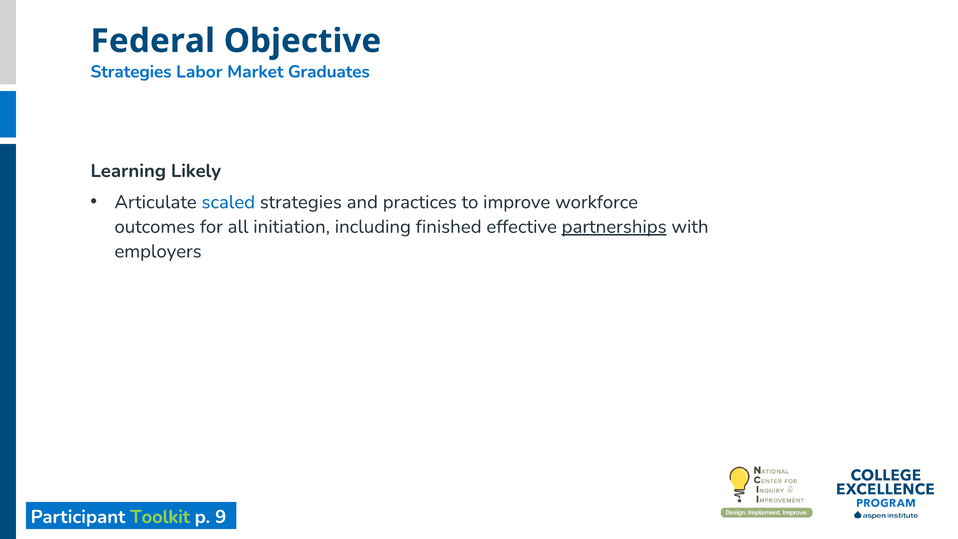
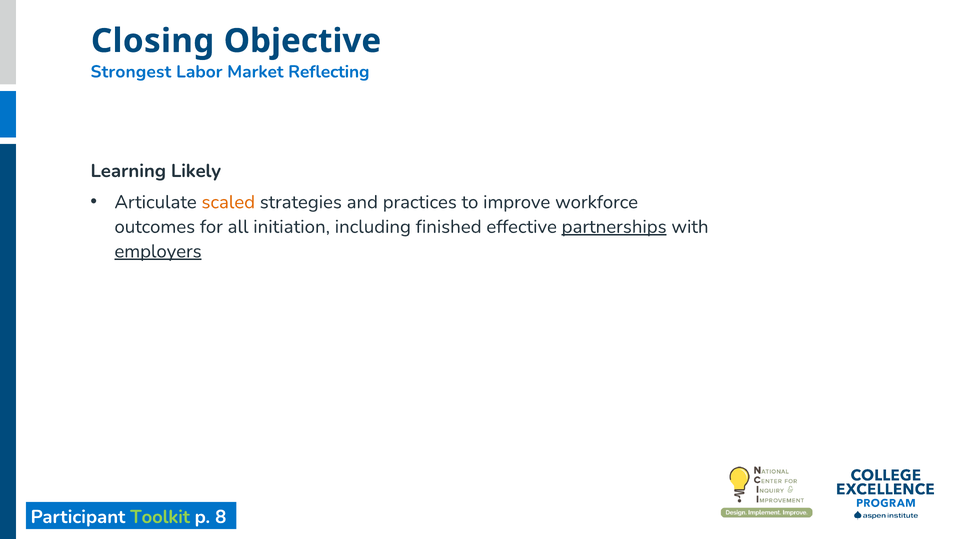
Federal: Federal -> Closing
Strategies at (131, 72): Strategies -> Strongest
Graduates: Graduates -> Reflecting
scaled colour: blue -> orange
employers underline: none -> present
9: 9 -> 8
